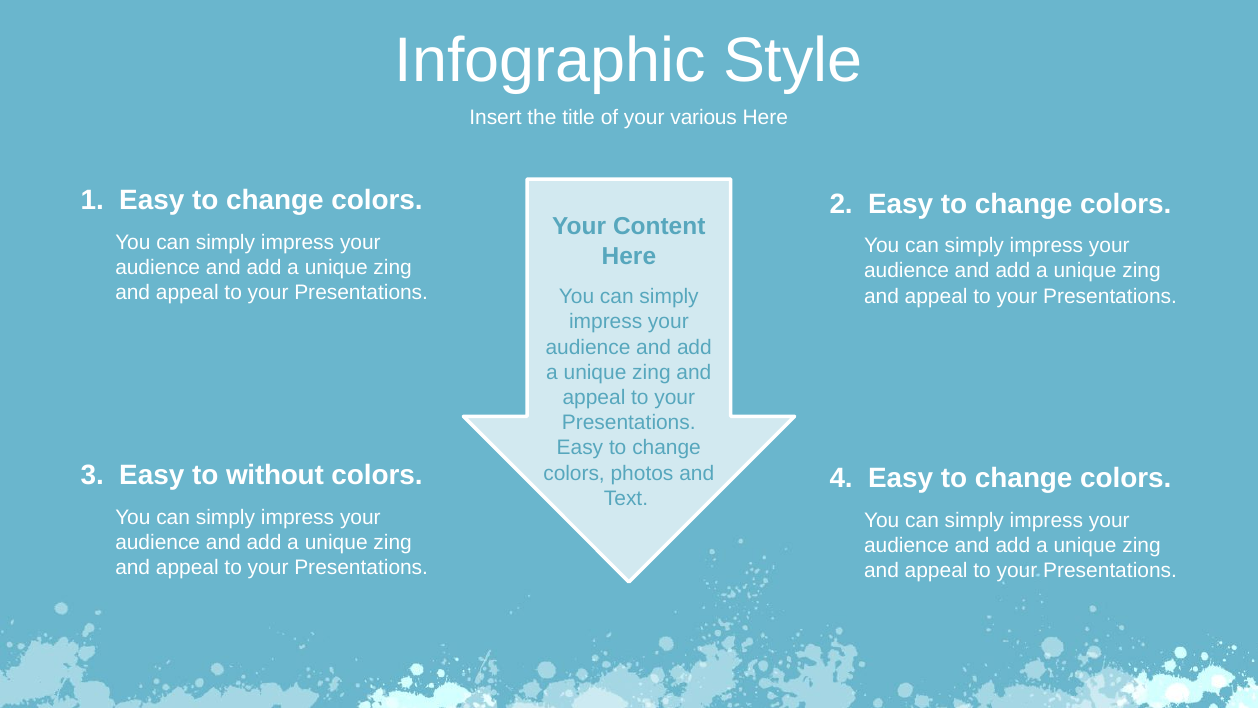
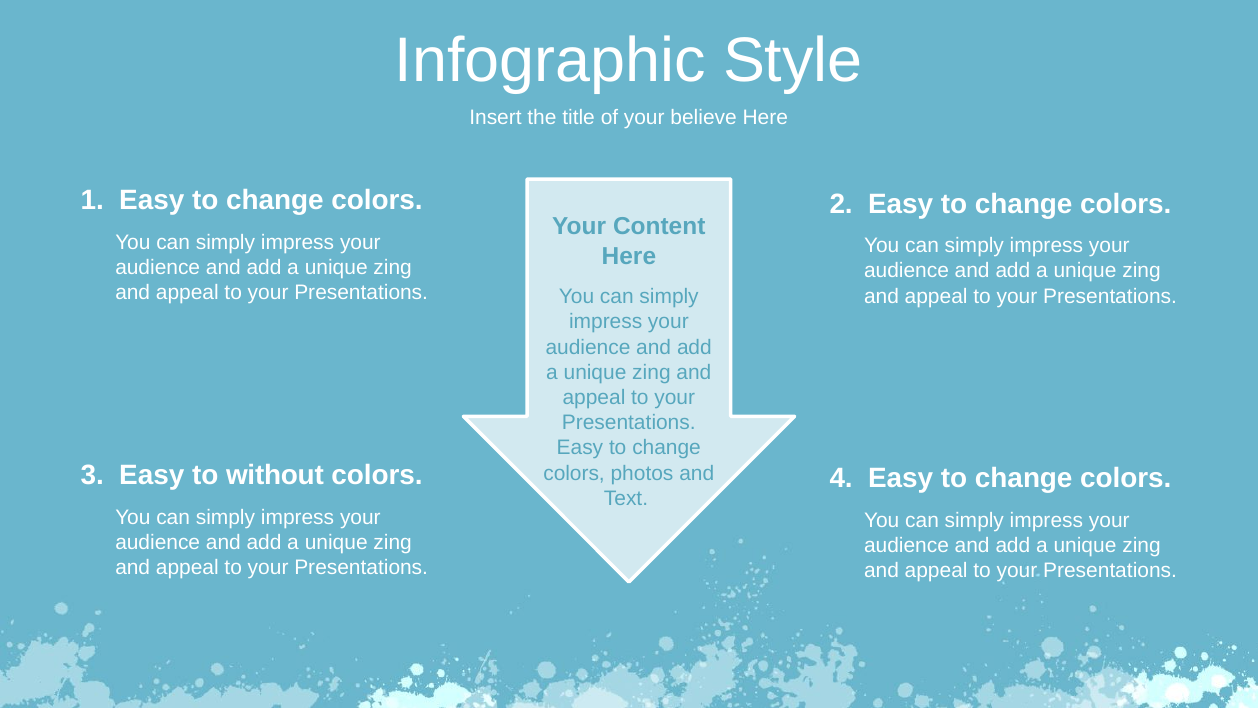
various: various -> believe
